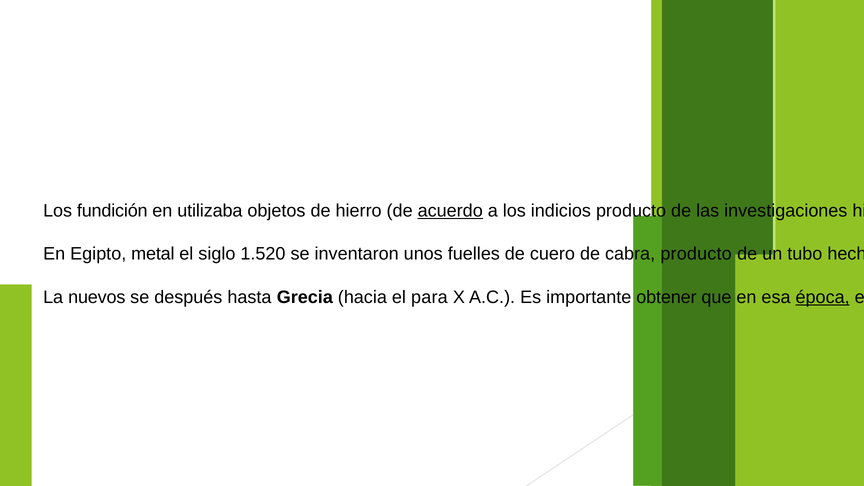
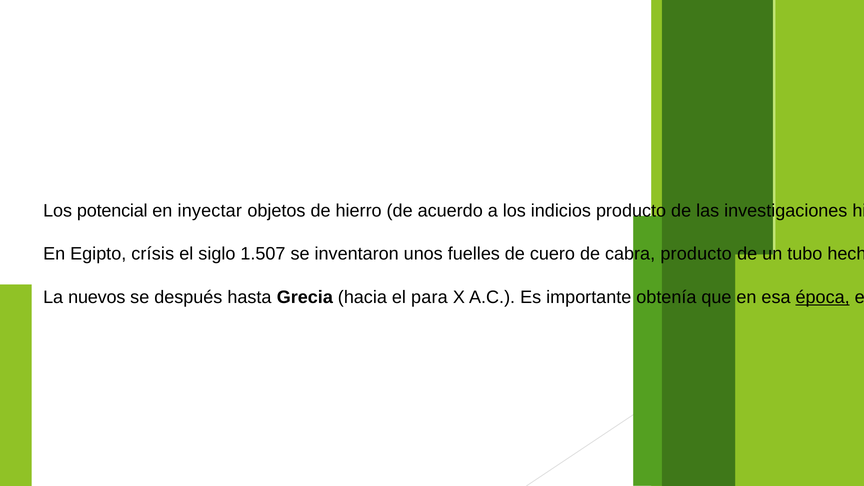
Los fundición: fundición -> potencial
utilizaba: utilizaba -> inyectar
acuerdo underline: present -> none
metal: metal -> crísis
1.520: 1.520 -> 1.507
importante obtener: obtener -> obtenía
